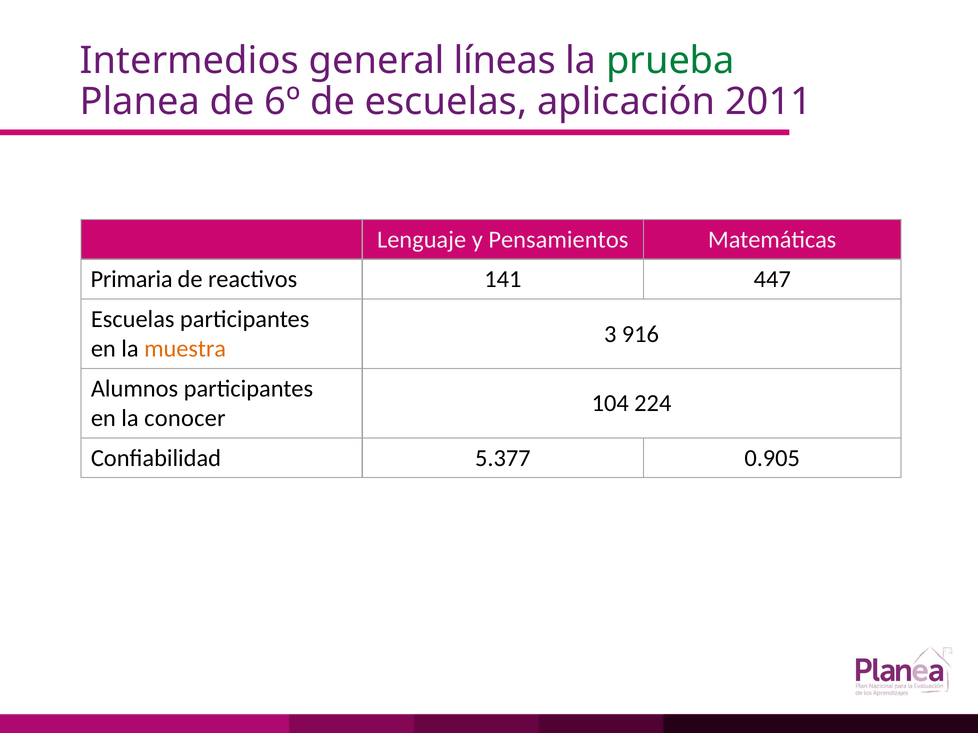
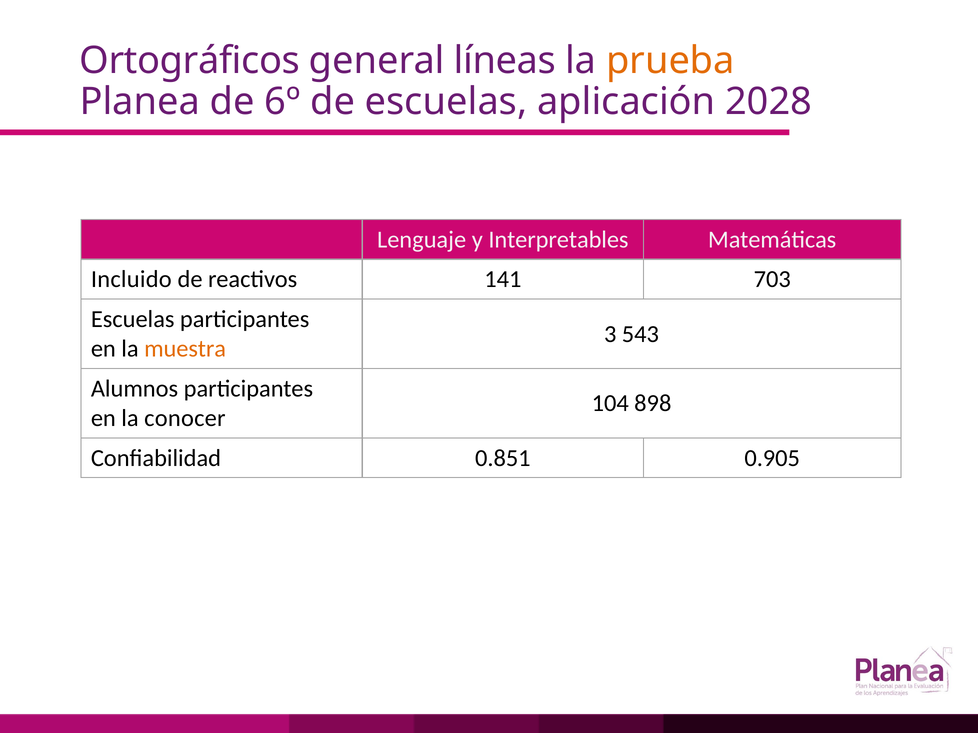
Intermedios: Intermedios -> Ortográficos
prueba colour: green -> orange
2011: 2011 -> 2028
Pensamientos: Pensamientos -> Interpretables
Primaria: Primaria -> Incluido
447: 447 -> 703
916: 916 -> 543
224: 224 -> 898
5.377: 5.377 -> 0.851
